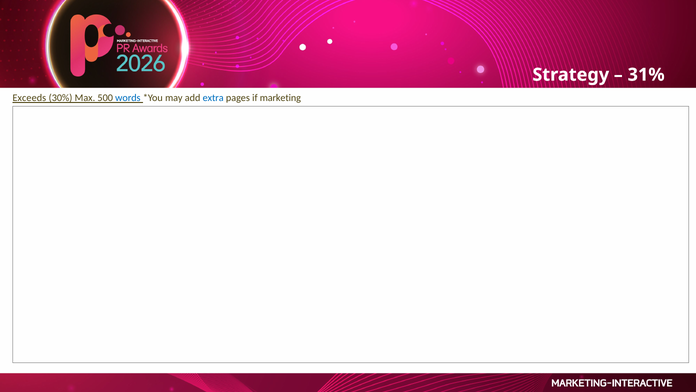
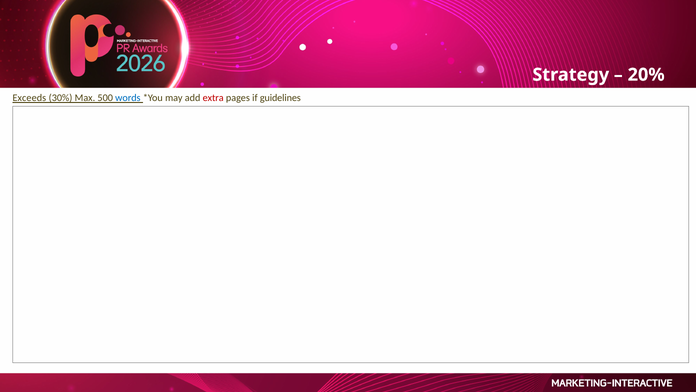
31%: 31% -> 20%
extra colour: blue -> red
marketing: marketing -> guidelines
